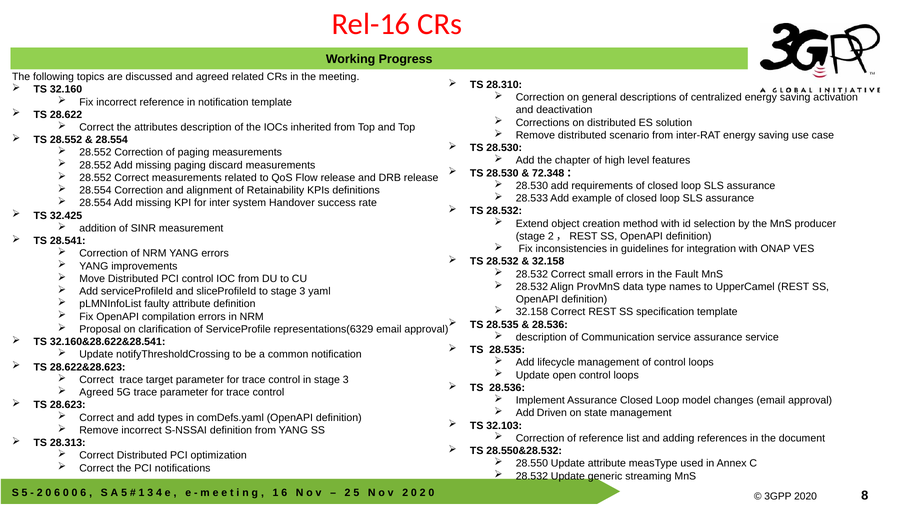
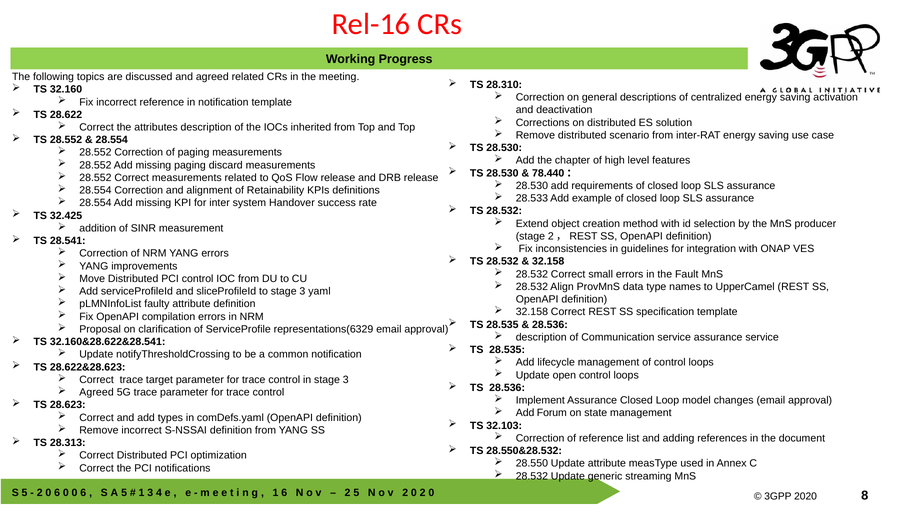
72.348: 72.348 -> 78.440
Driven: Driven -> Forum
